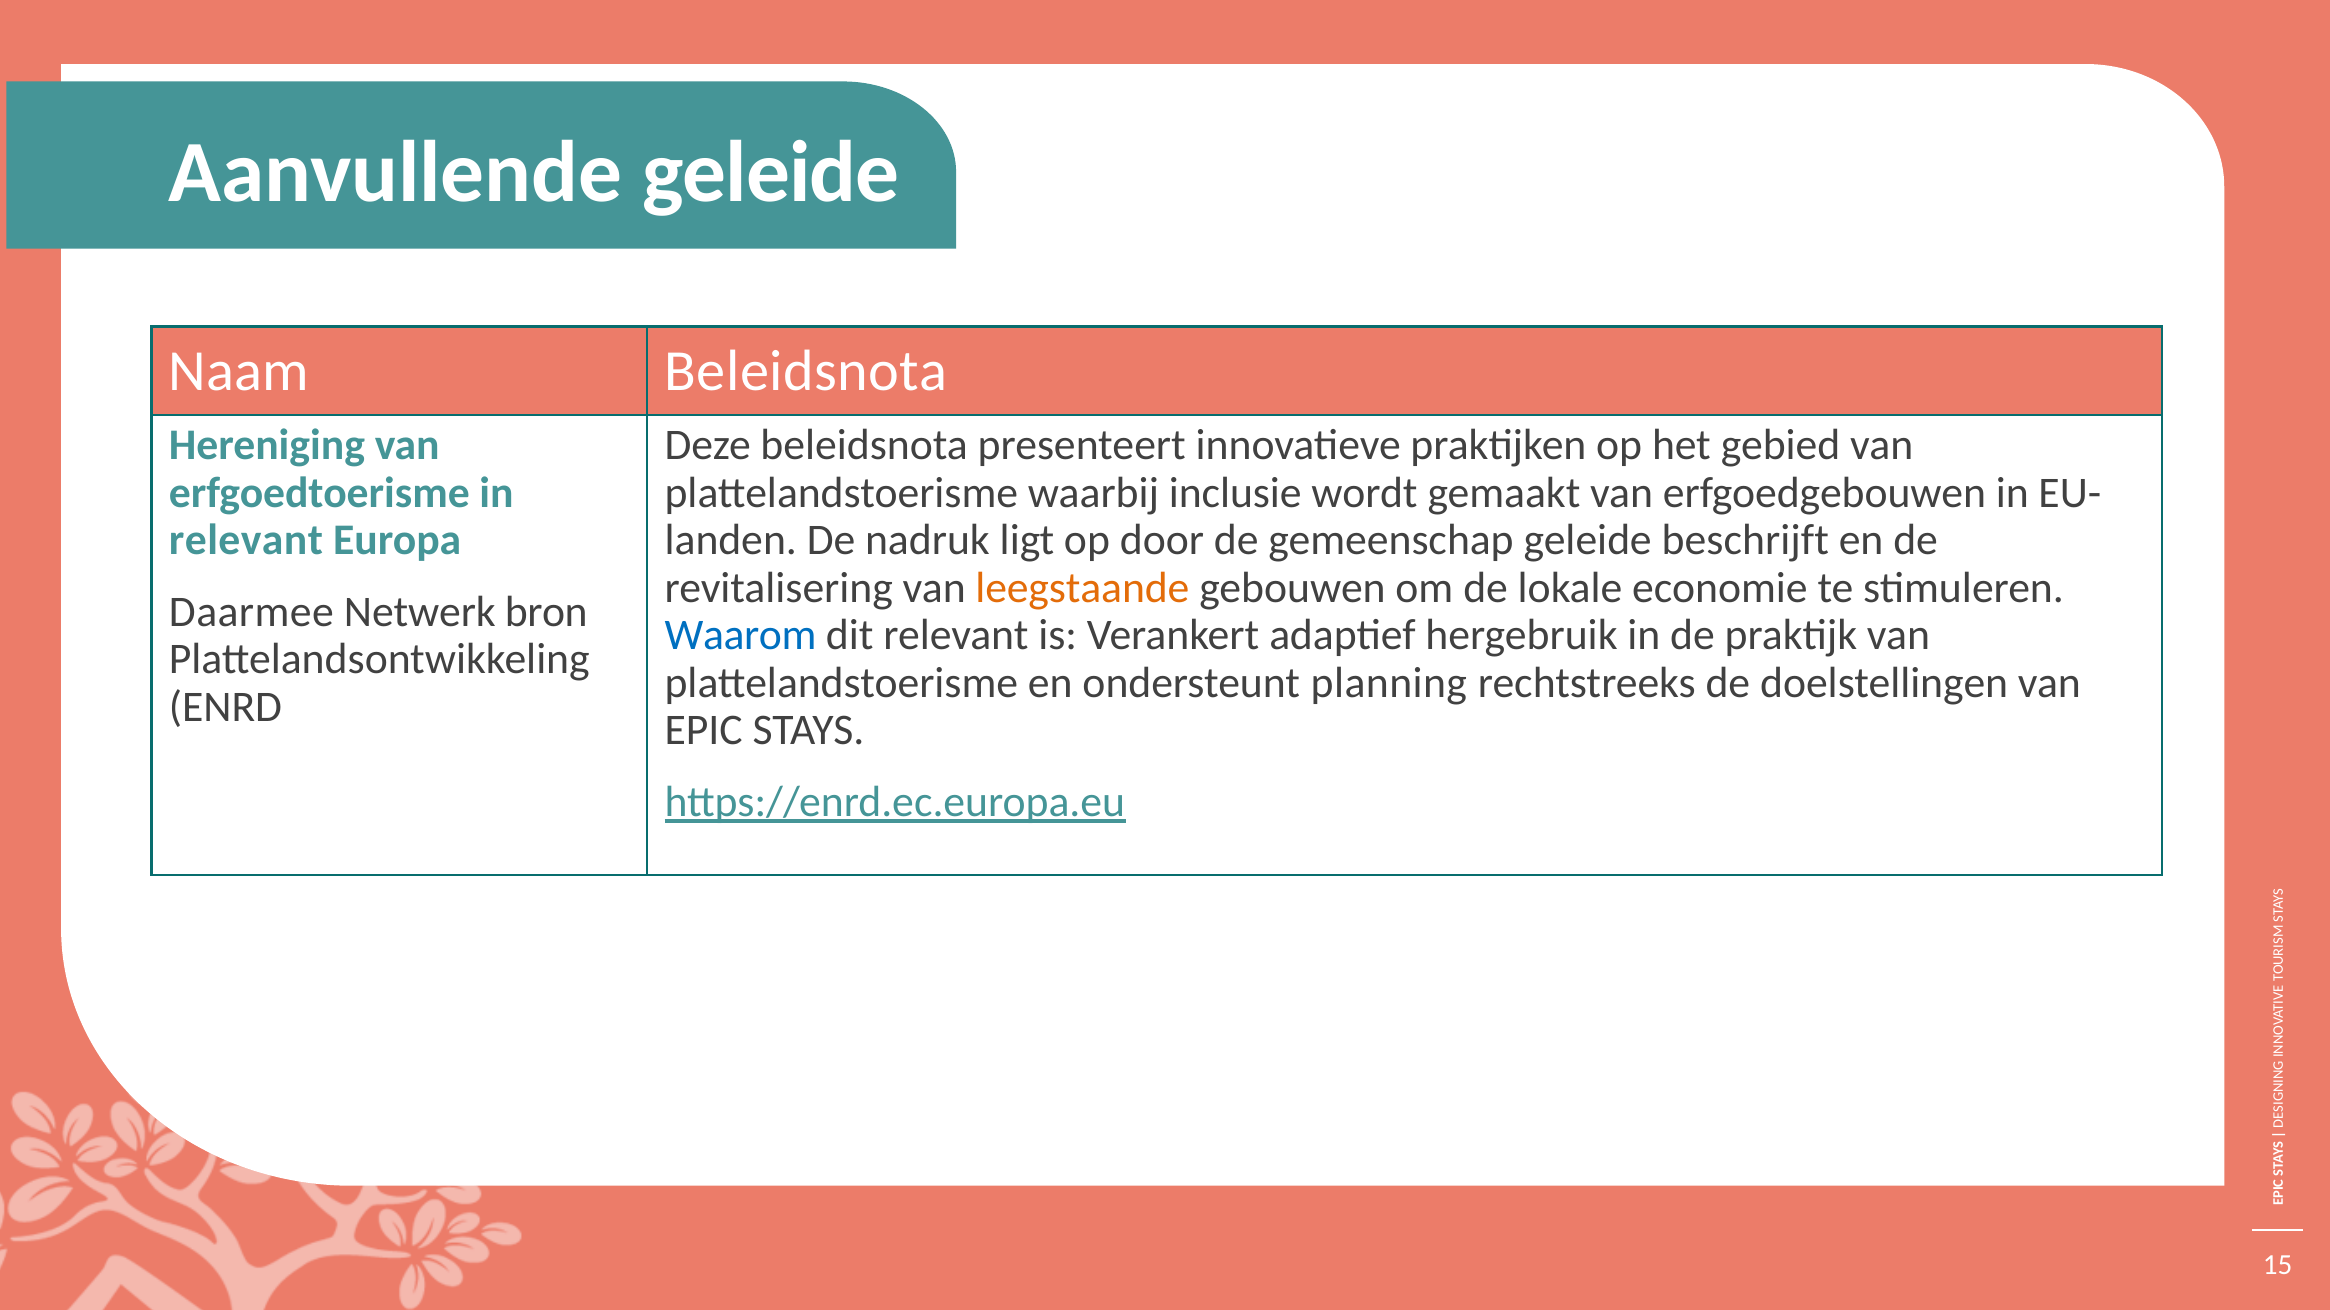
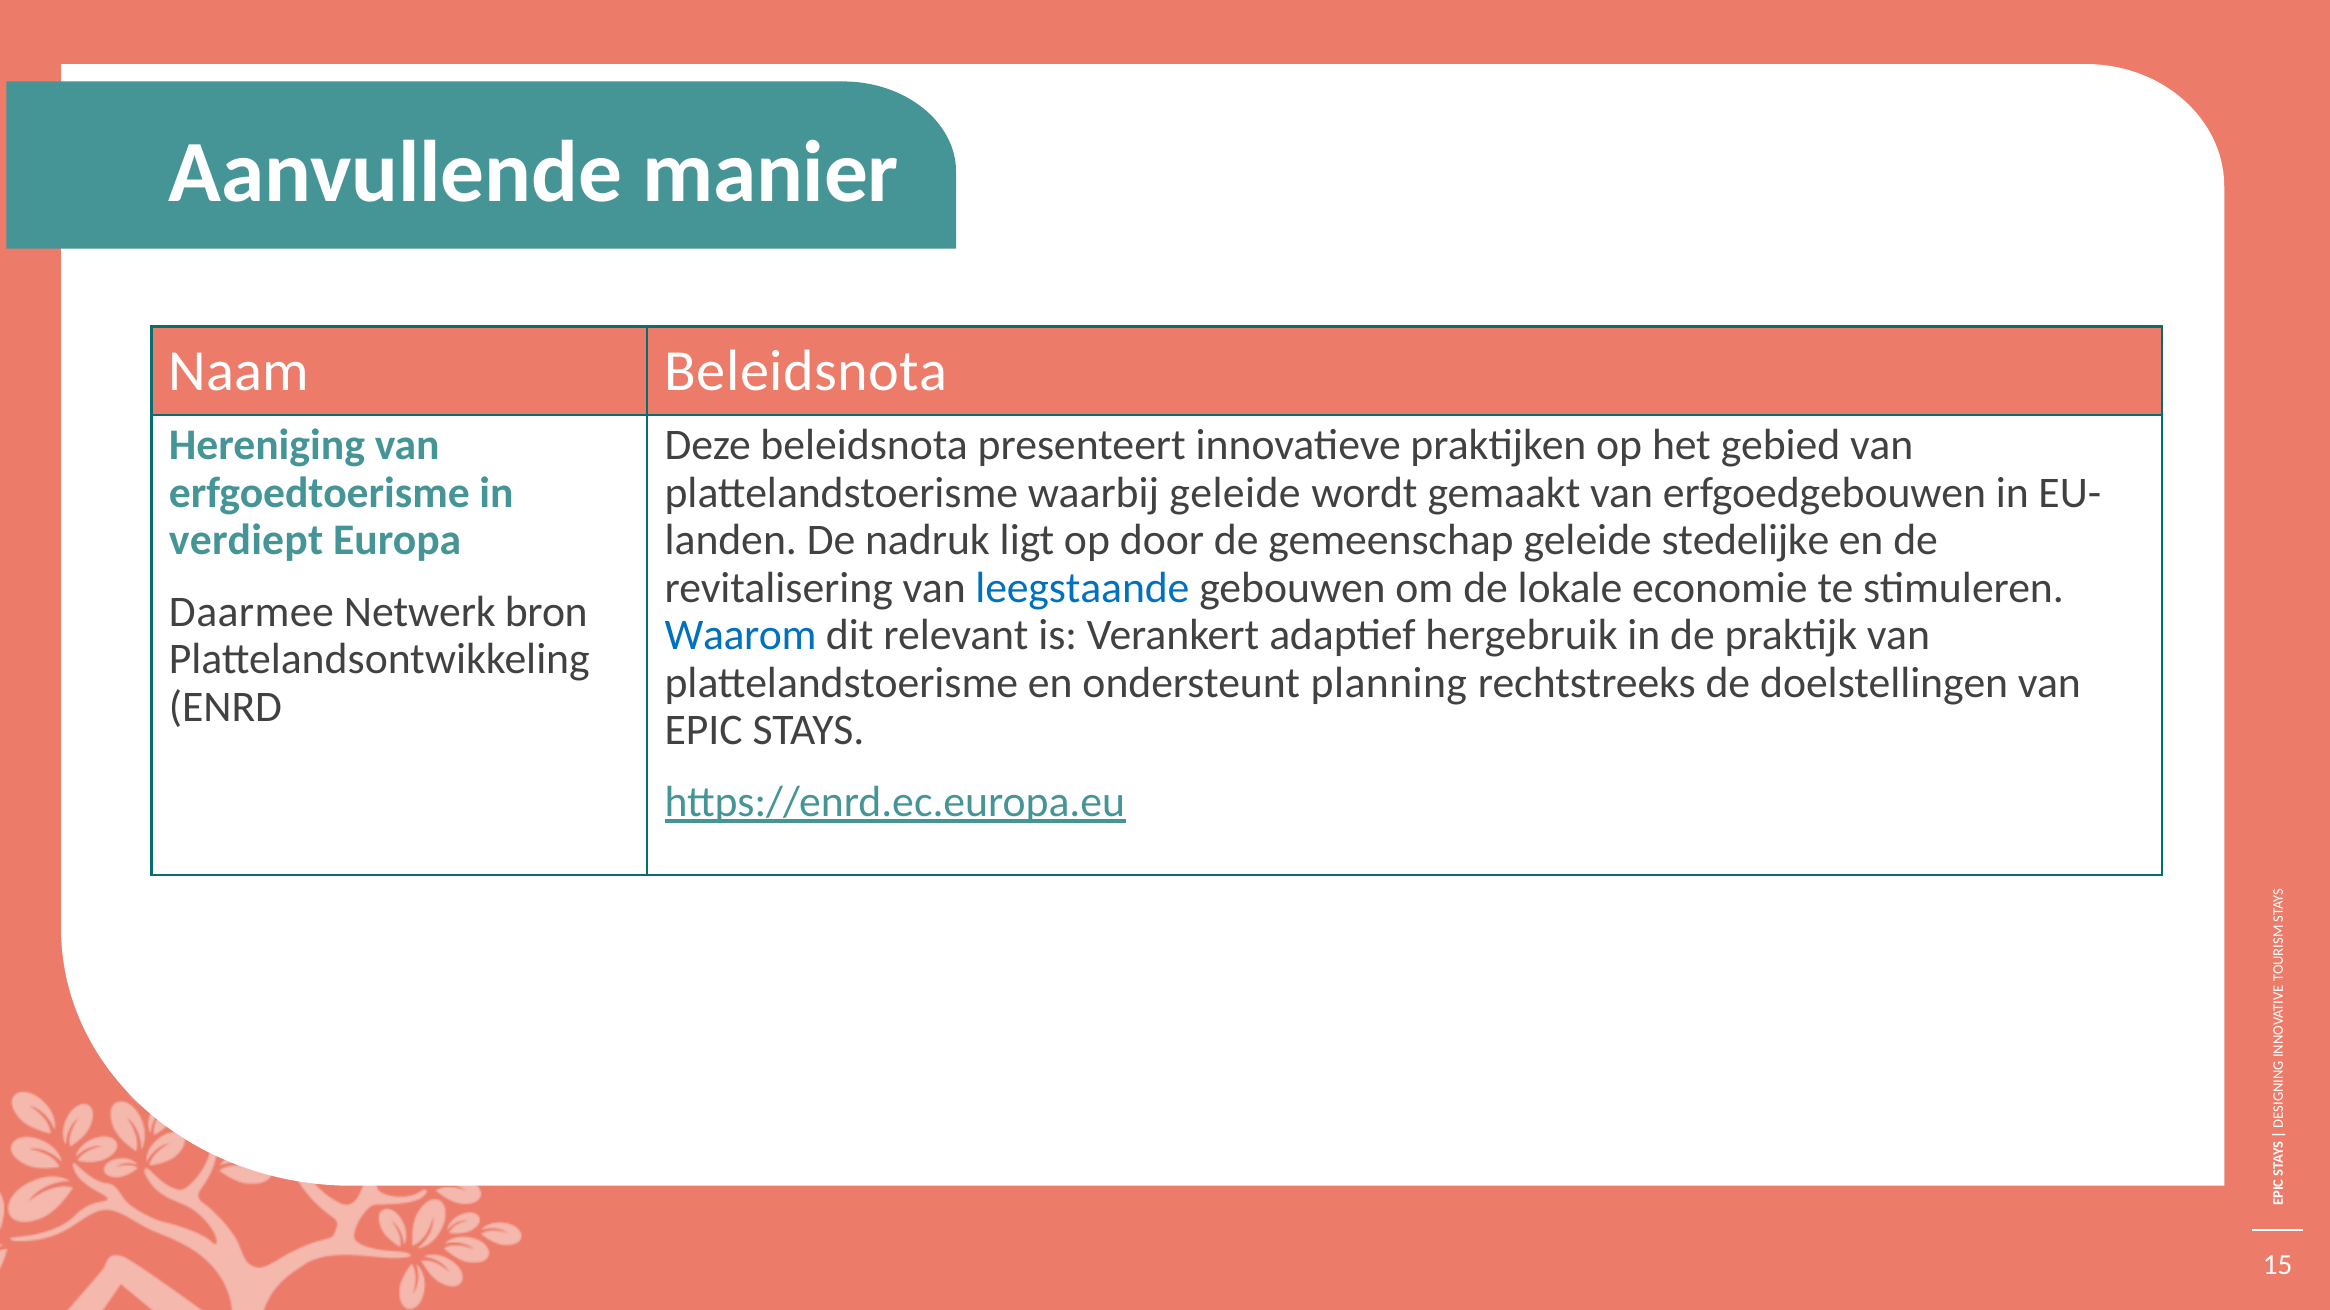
Aanvullende geleide: geleide -> manier
waarbij inclusie: inclusie -> geleide
relevant at (246, 541): relevant -> verdiept
beschrijft: beschrijft -> stedelijke
leegstaande colour: orange -> blue
